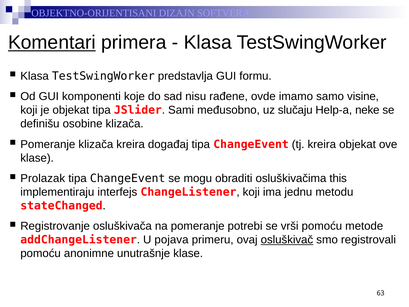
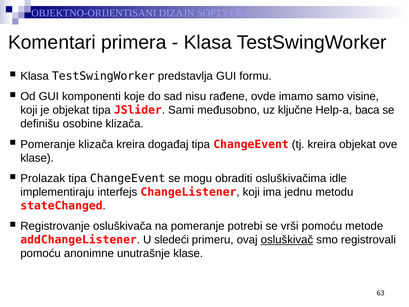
Komentari underline: present -> none
slučaju: slučaju -> ključne
neke: neke -> baca
this: this -> idle
pojava: pojava -> sledeći
